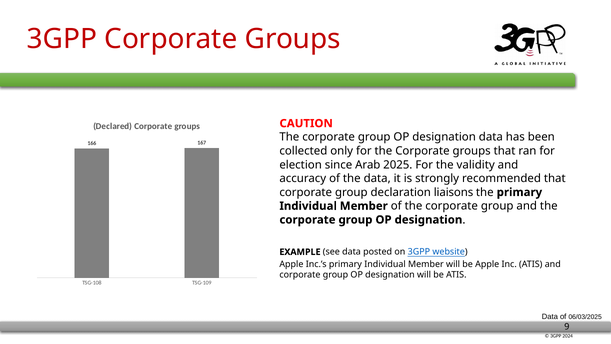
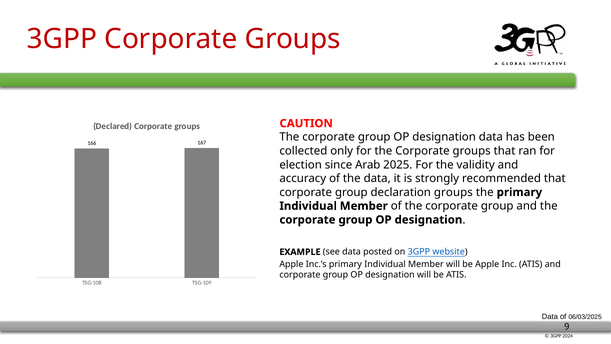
declaration liaisons: liaisons -> groups
